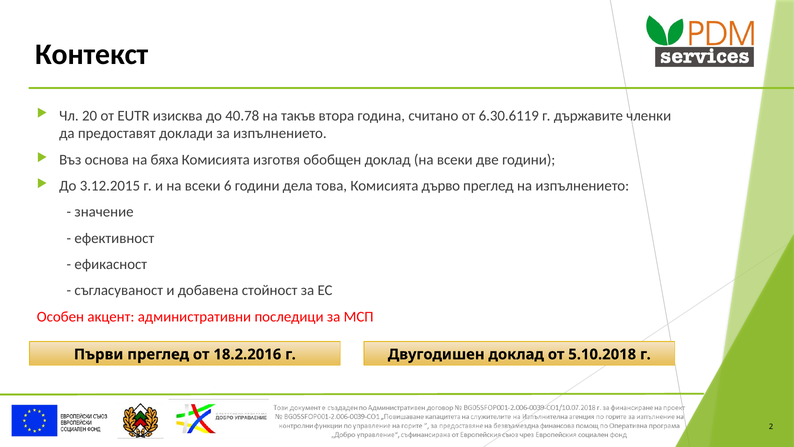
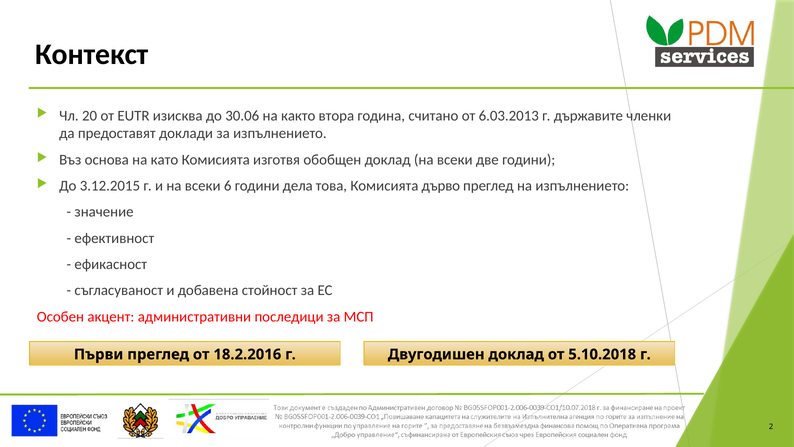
40.78: 40.78 -> 30.06
такъв: такъв -> както
6.30.6119: 6.30.6119 -> 6.03.2013
бяха: бяха -> като
